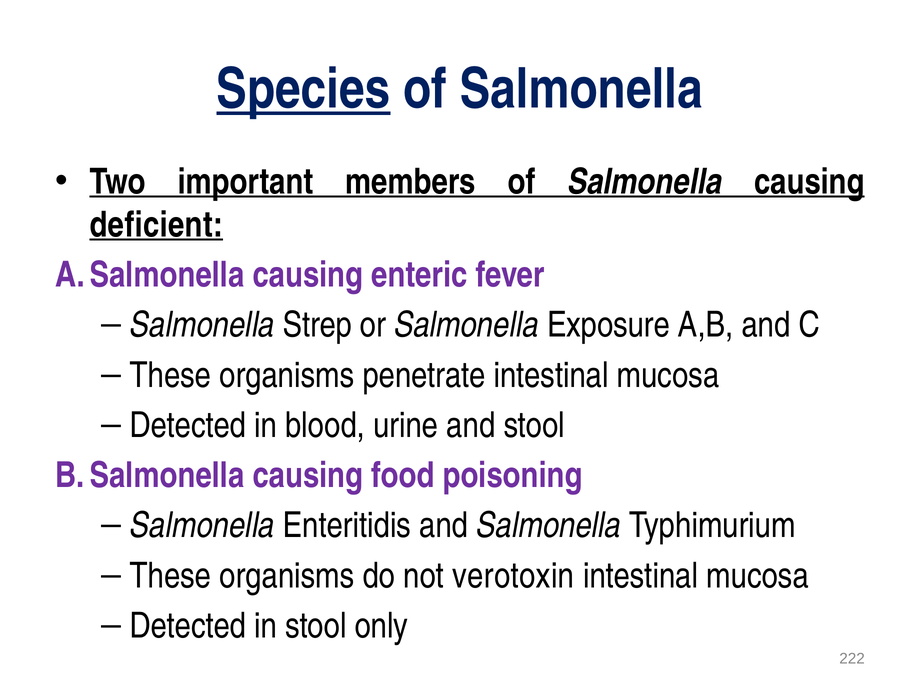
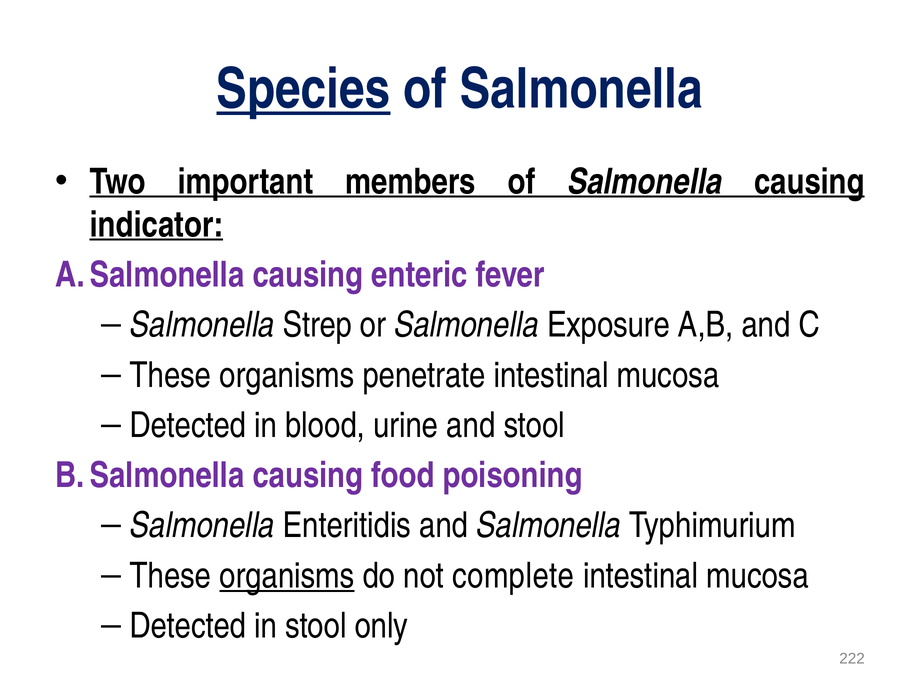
deficient: deficient -> indicator
organisms at (287, 576) underline: none -> present
verotoxin: verotoxin -> complete
